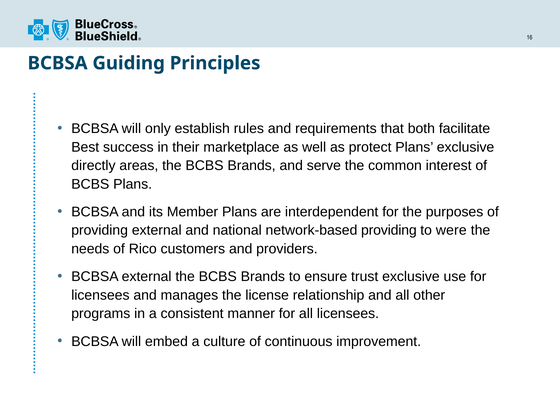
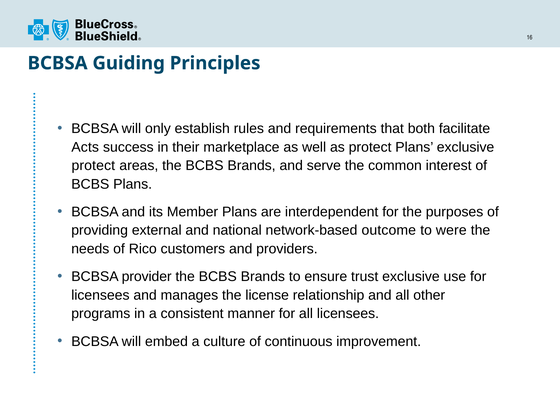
Best: Best -> Acts
directly at (93, 166): directly -> protect
network-based providing: providing -> outcome
BCBSA external: external -> provider
